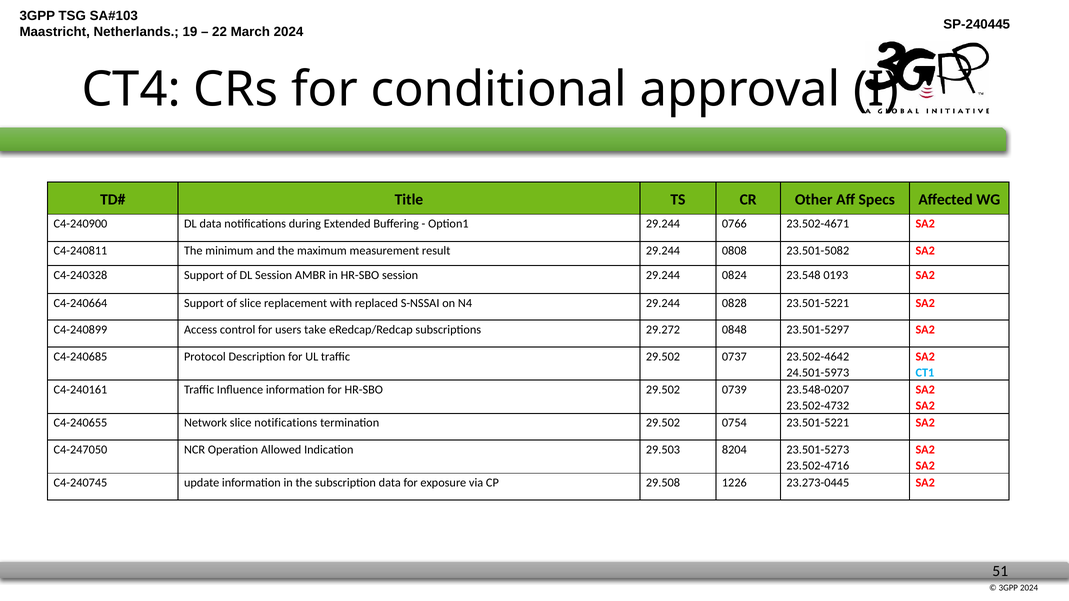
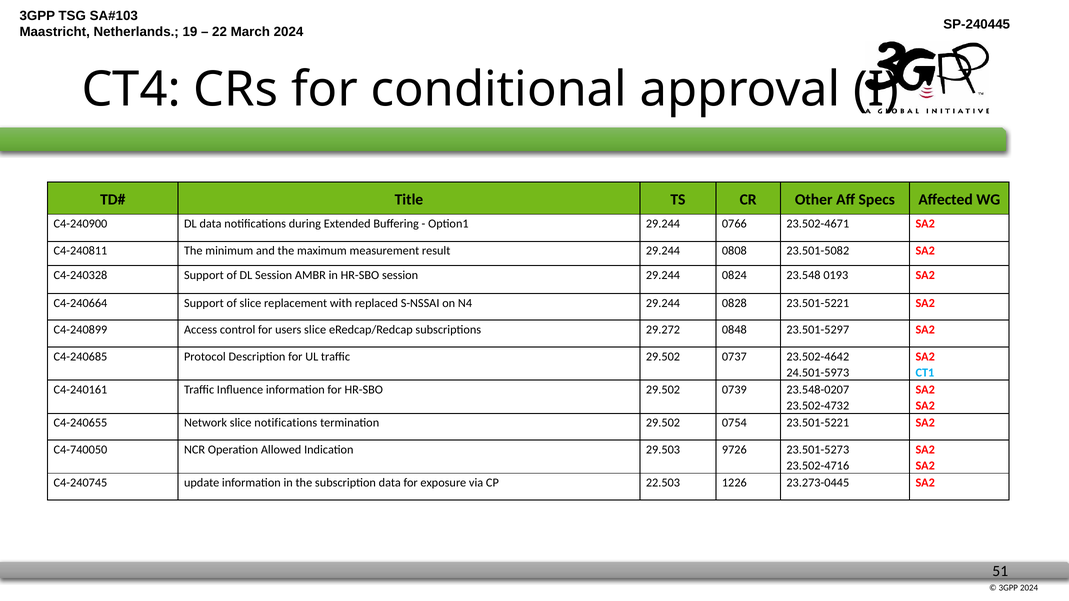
users take: take -> slice
C4-247050: C4-247050 -> C4-740050
8204: 8204 -> 9726
29.508: 29.508 -> 22.503
